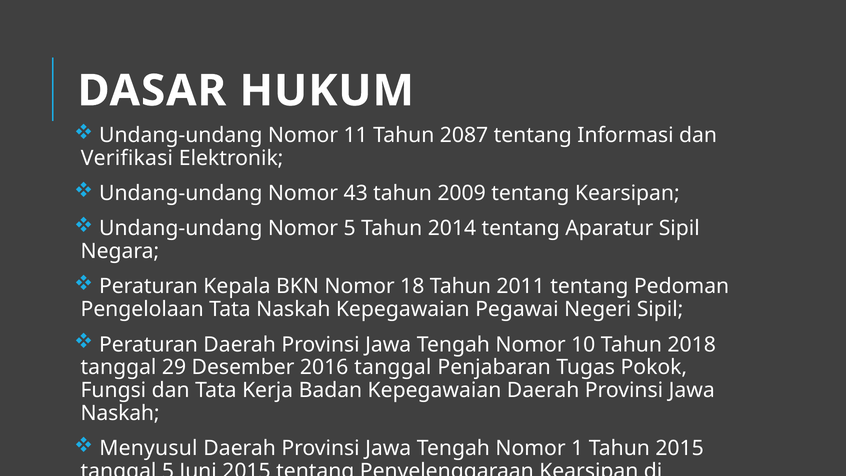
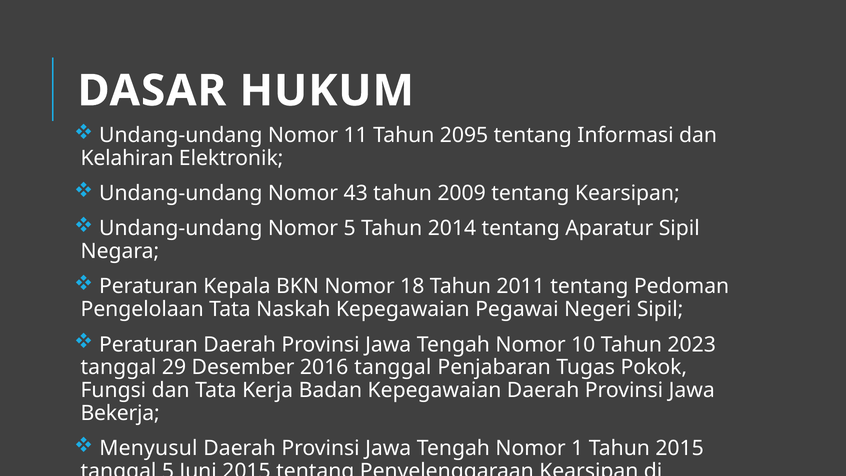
2087: 2087 -> 2095
Verifikasi: Verifikasi -> Kelahiran
2018: 2018 -> 2023
Naskah at (120, 413): Naskah -> Bekerja
